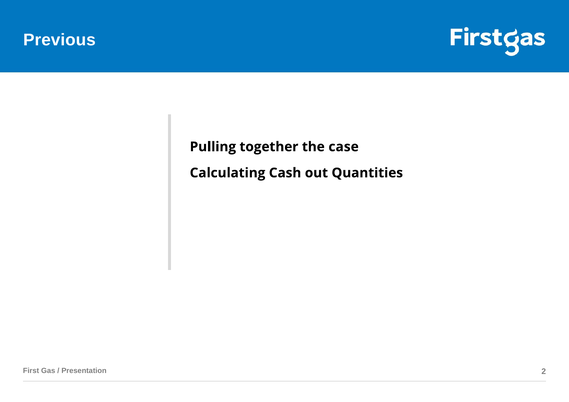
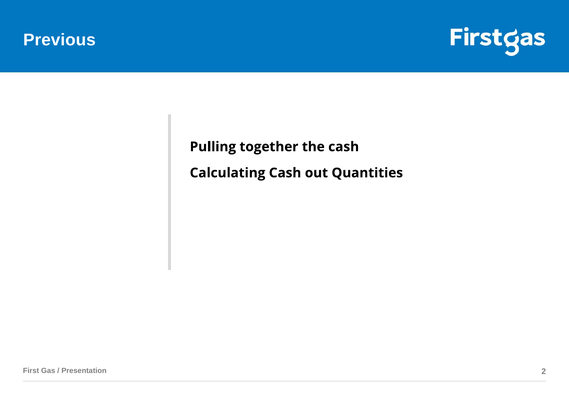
the case: case -> cash
